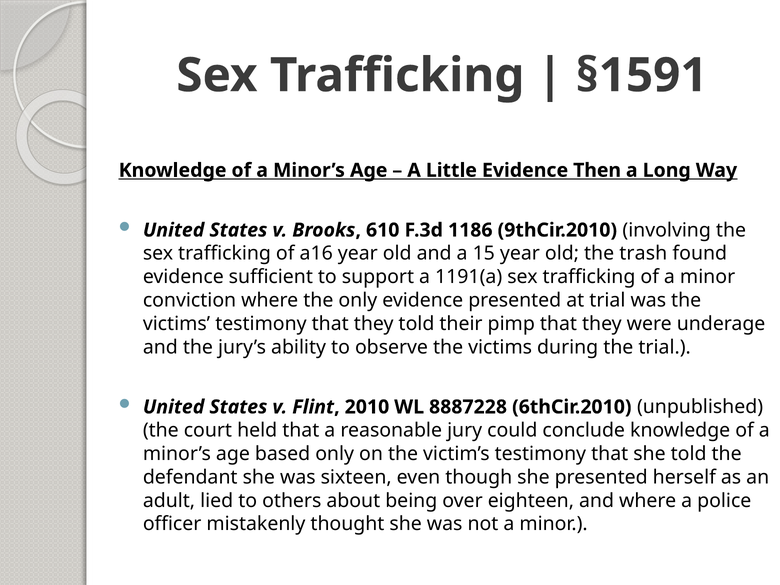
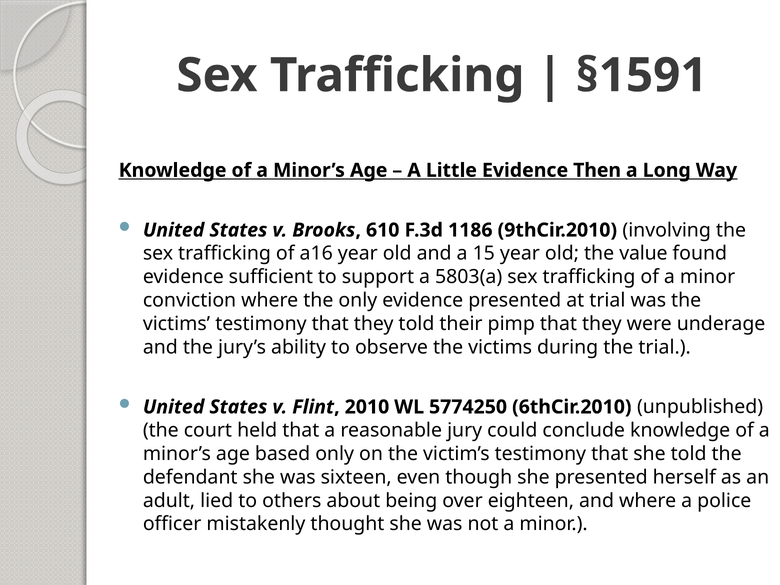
trash: trash -> value
1191(a: 1191(a -> 5803(a
8887228: 8887228 -> 5774250
